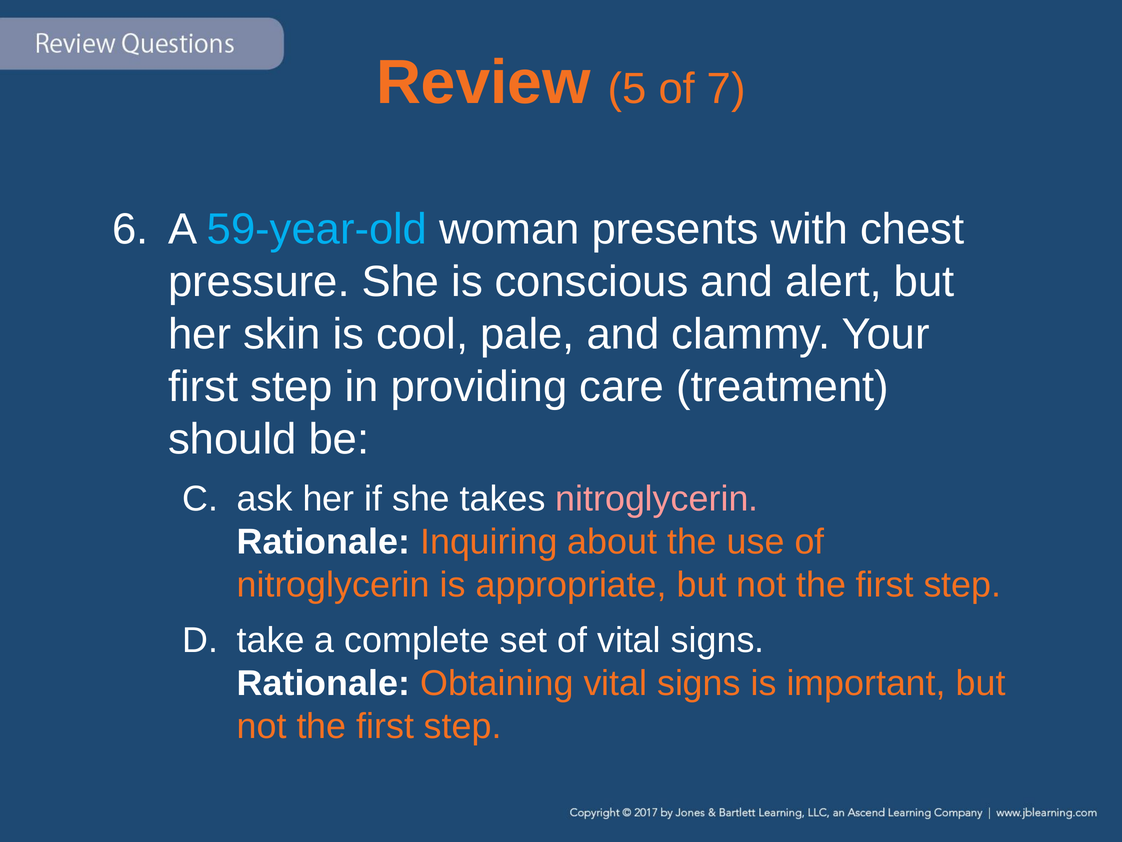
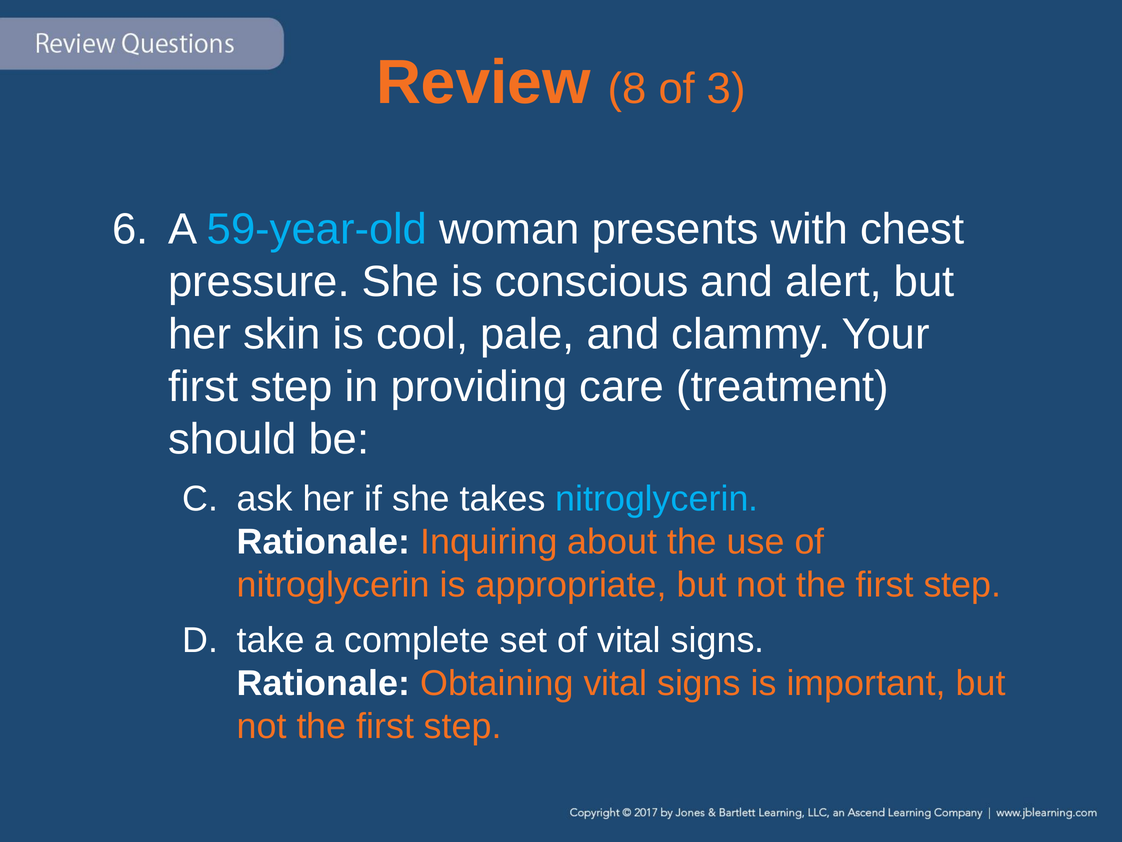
5: 5 -> 8
7: 7 -> 3
nitroglycerin at (657, 499) colour: pink -> light blue
